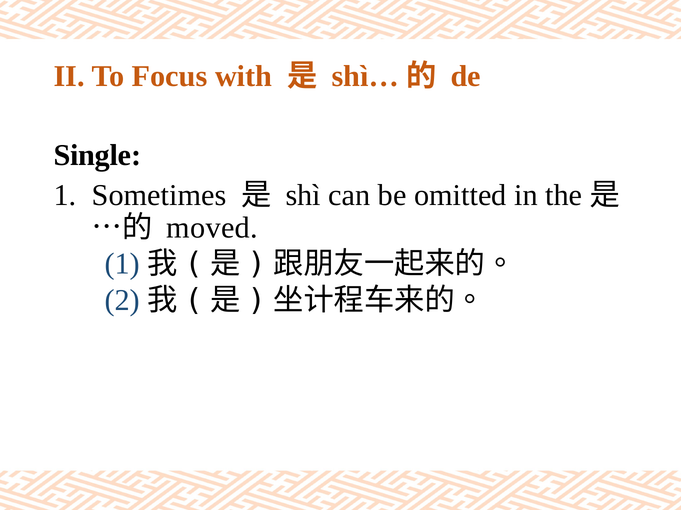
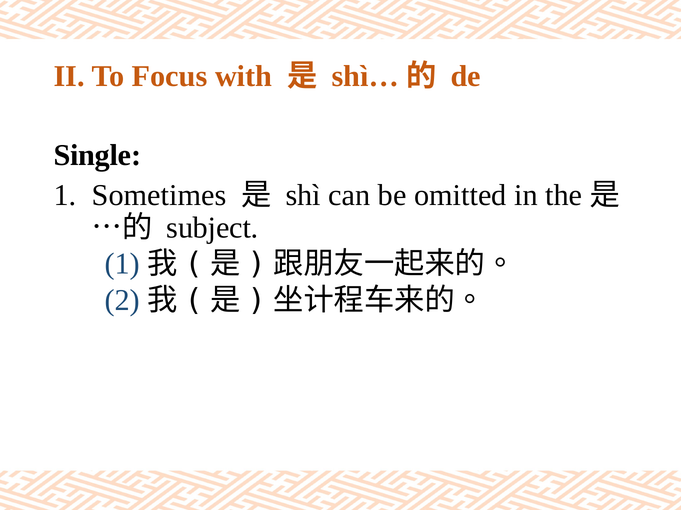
moved: moved -> subject
